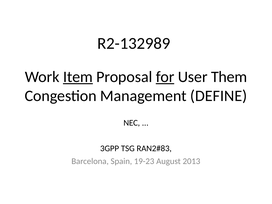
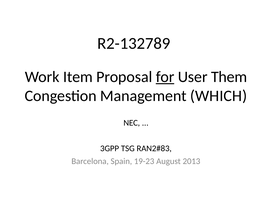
R2-132989: R2-132989 -> R2-132789
Item underline: present -> none
DEFINE: DEFINE -> WHICH
